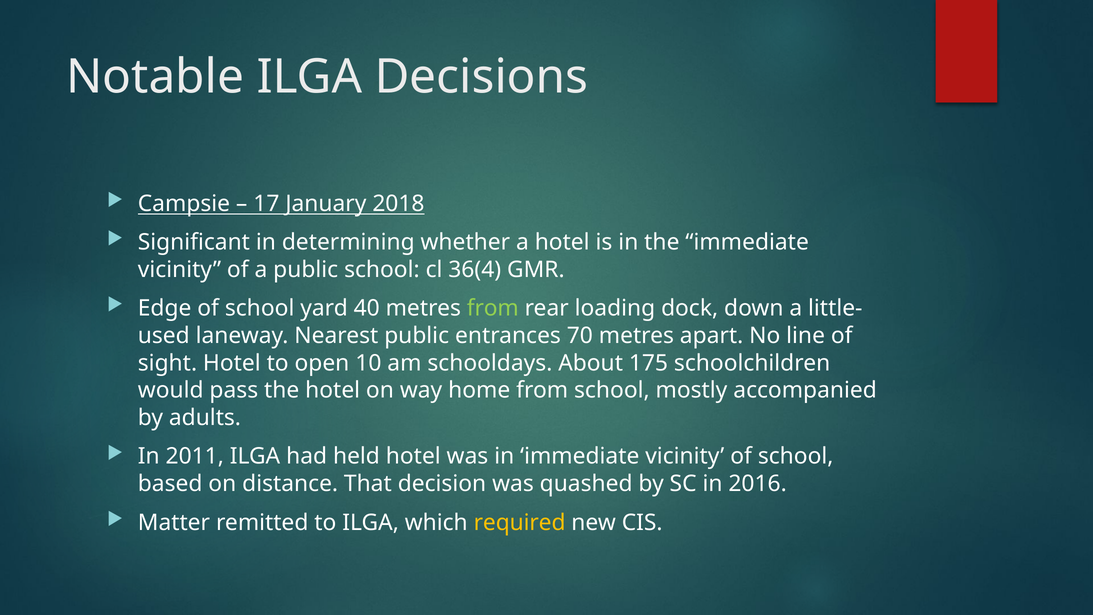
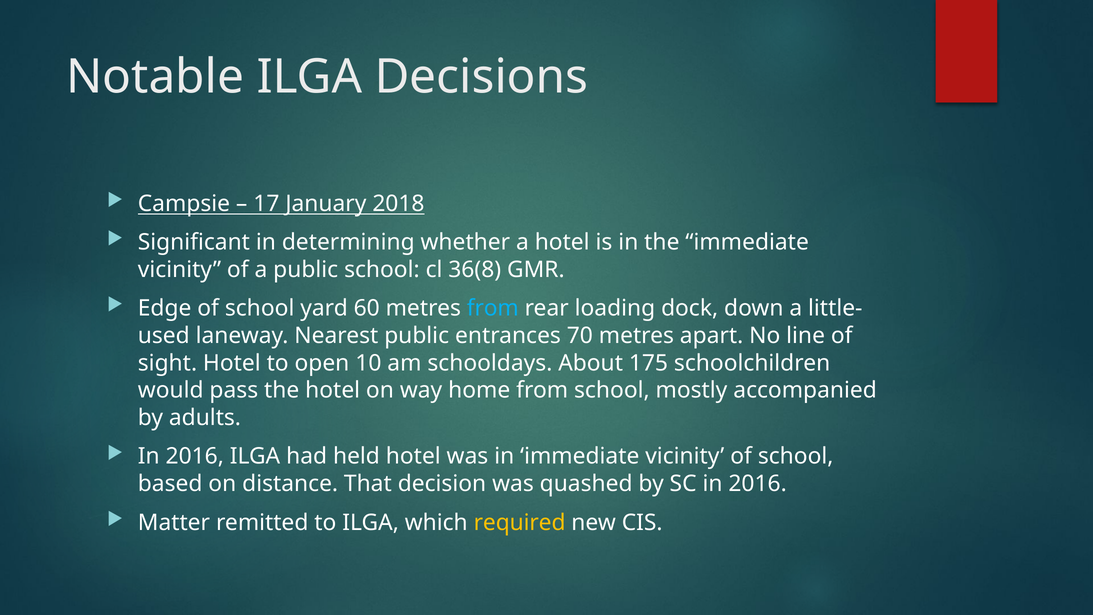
36(4: 36(4 -> 36(8
40: 40 -> 60
from at (493, 308) colour: light green -> light blue
2011 at (195, 456): 2011 -> 2016
